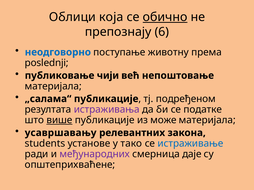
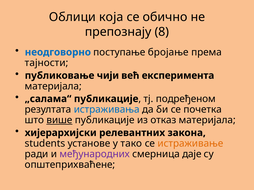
обично underline: present -> none
6: 6 -> 8
животну: животну -> бројање
poslednji: poslednji -> тајности
непоштовање: непоштовање -> експеримента
истраживања colour: purple -> blue
податке: податке -> почетка
може: може -> отказ
усавршавању: усавршавању -> хијерархијски
истраживање colour: blue -> orange
